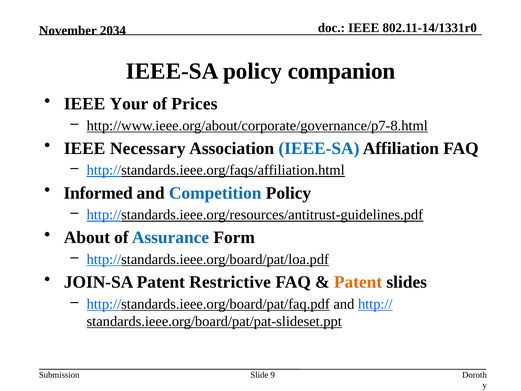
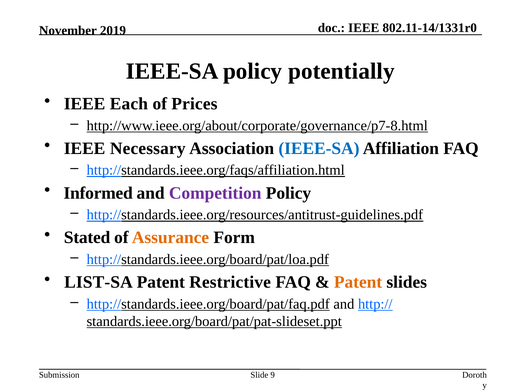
2034: 2034 -> 2019
companion: companion -> potentially
Your: Your -> Each
Competition colour: blue -> purple
About: About -> Stated
Assurance colour: blue -> orange
JOIN-SA: JOIN-SA -> LIST-SA
